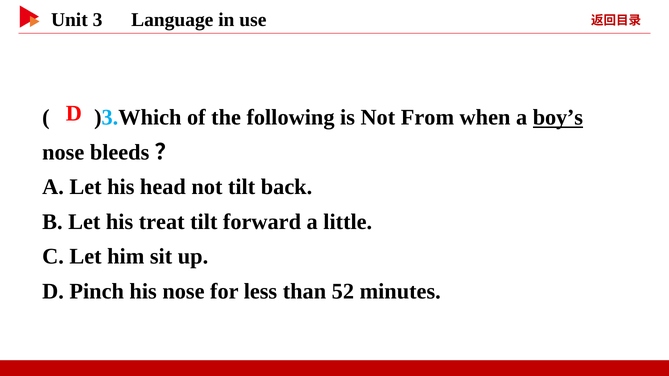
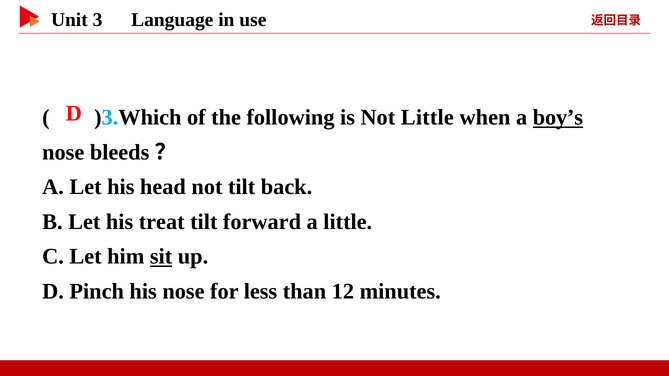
Not From: From -> Little
sit underline: none -> present
52: 52 -> 12
